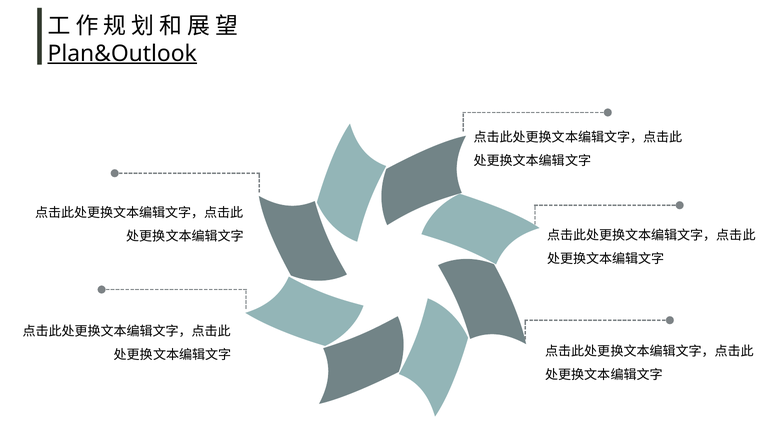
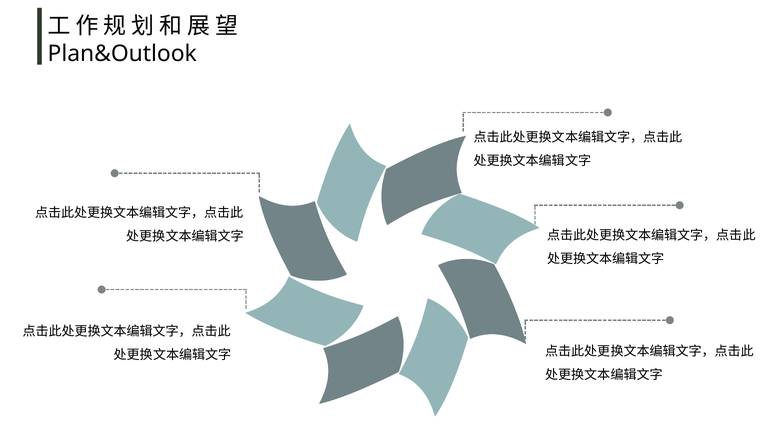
Plan&Outlook underline: present -> none
